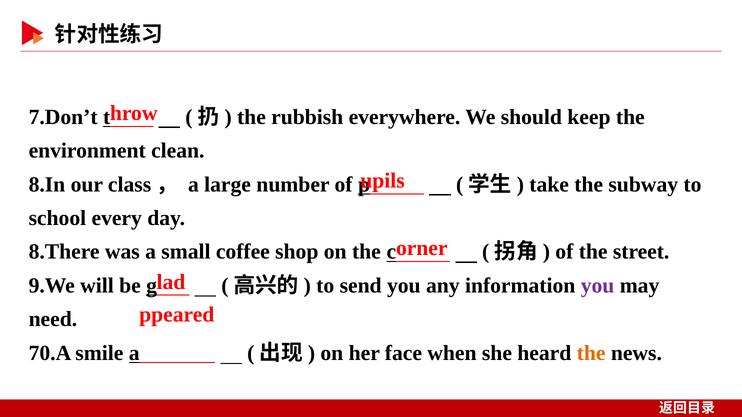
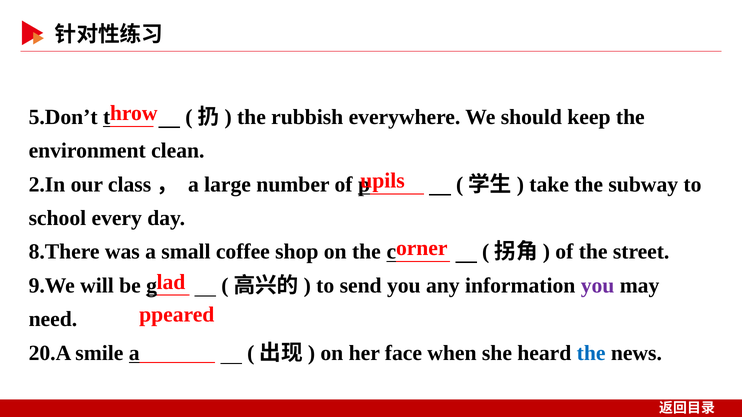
7.Don’t: 7.Don’t -> 5.Don’t
8.In: 8.In -> 2.In
70.A: 70.A -> 20.A
the at (591, 353) colour: orange -> blue
